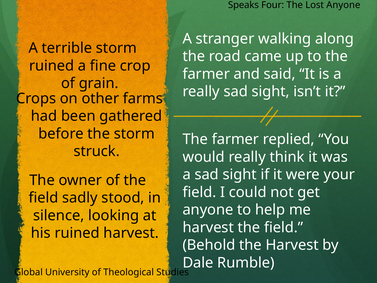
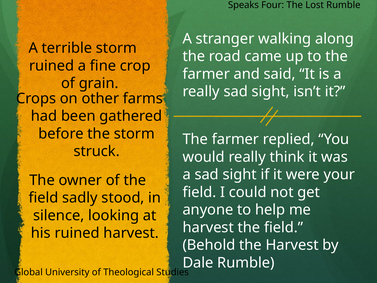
Lost Anyone: Anyone -> Rumble
